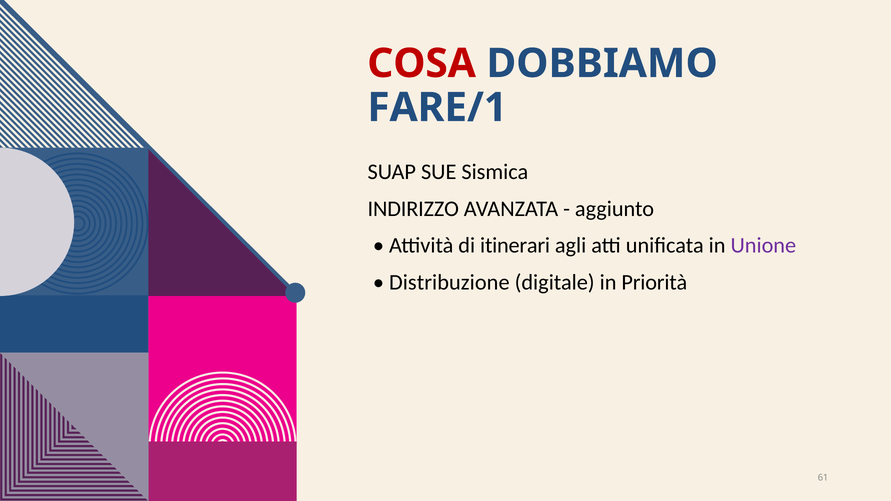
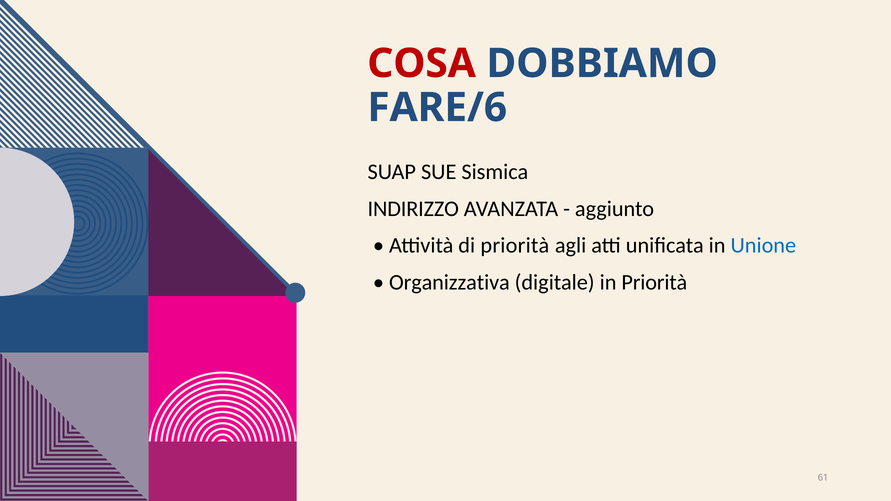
FARE/1: FARE/1 -> FARE/6
di itinerari: itinerari -> priorità
Unione colour: purple -> blue
Distribuzione: Distribuzione -> Organizzativa
